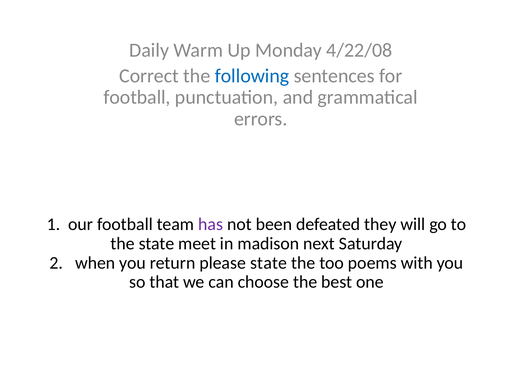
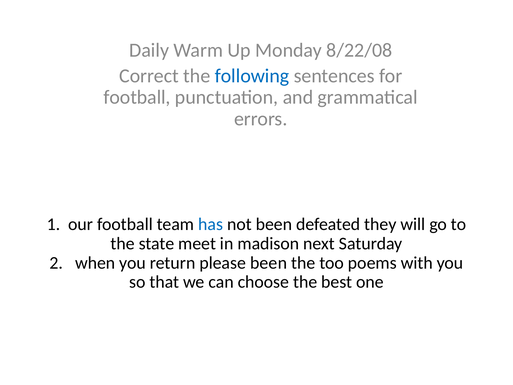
4/22/08: 4/22/08 -> 8/22/08
has colour: purple -> blue
please state: state -> been
